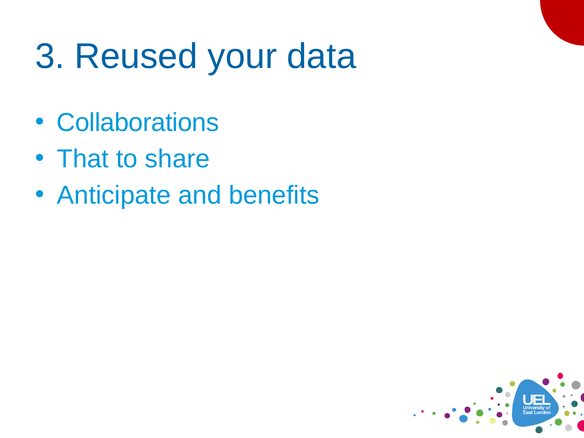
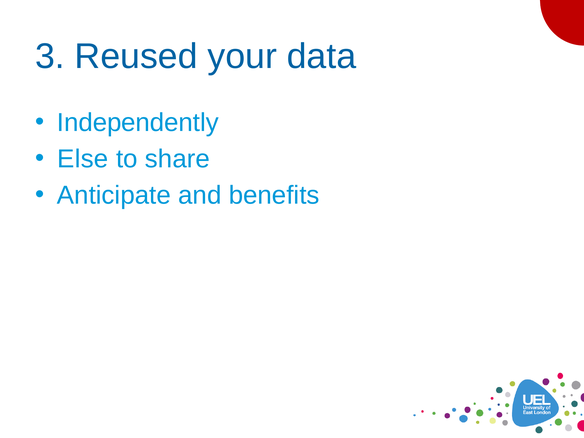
Collaborations: Collaborations -> Independently
That: That -> Else
